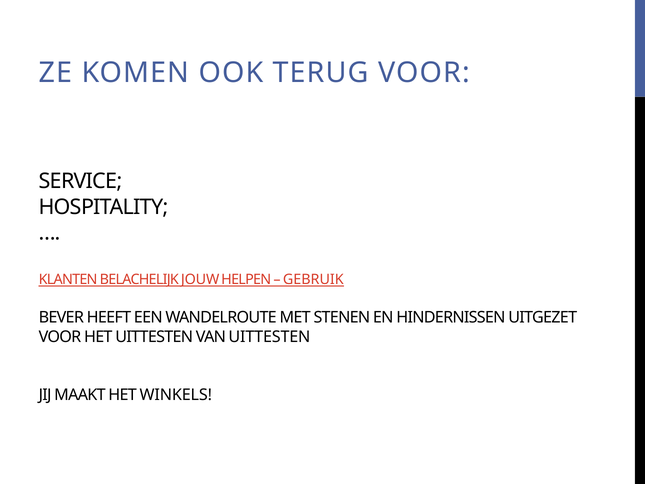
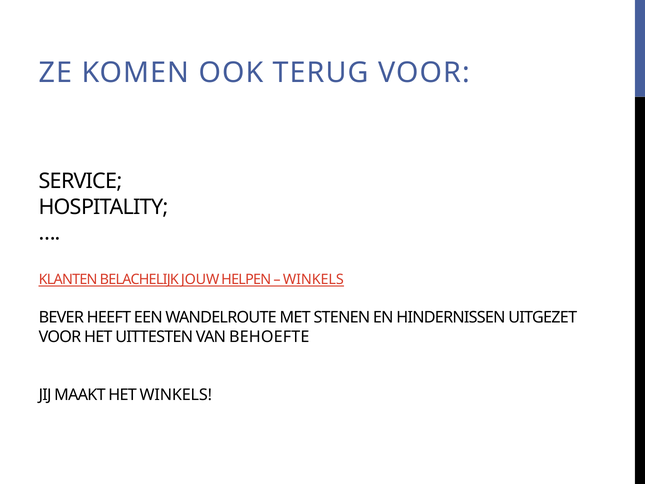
GEBRUIK at (313, 279): GEBRUIK -> WINKELS
VAN UITTESTEN: UITTESTEN -> BEHOEFTE
